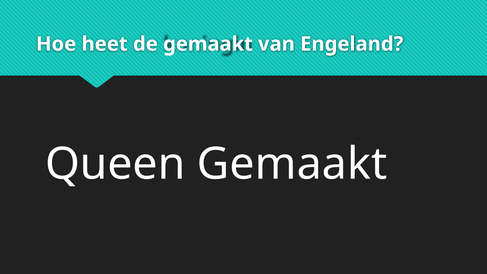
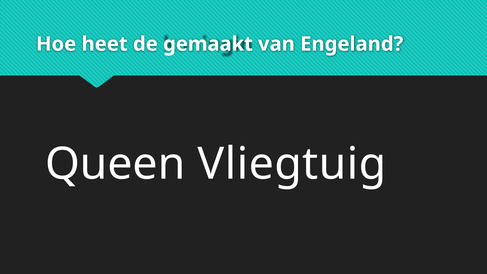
Queen Gemaakt: Gemaakt -> Vliegtuig
